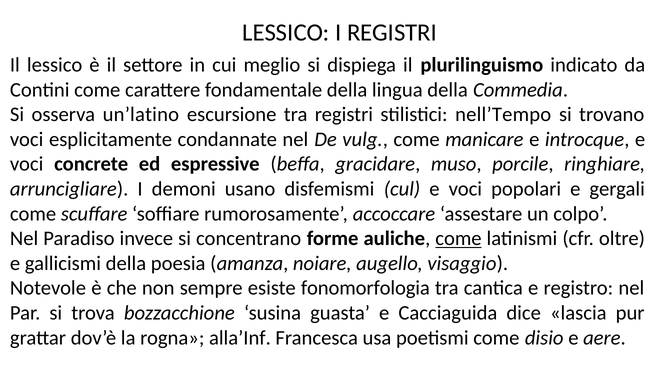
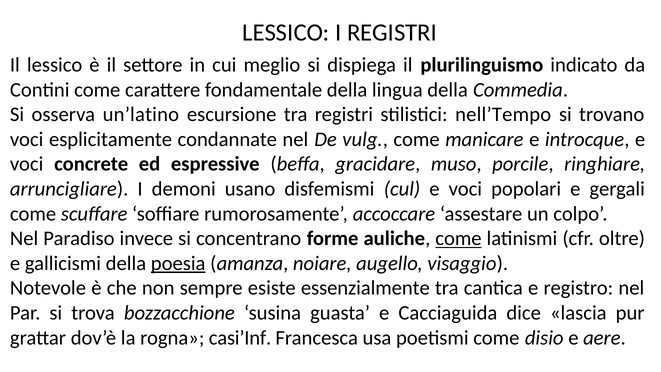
poesia underline: none -> present
fonomorfologia: fonomorfologia -> essenzialmente
alla’Inf: alla’Inf -> casi’Inf
